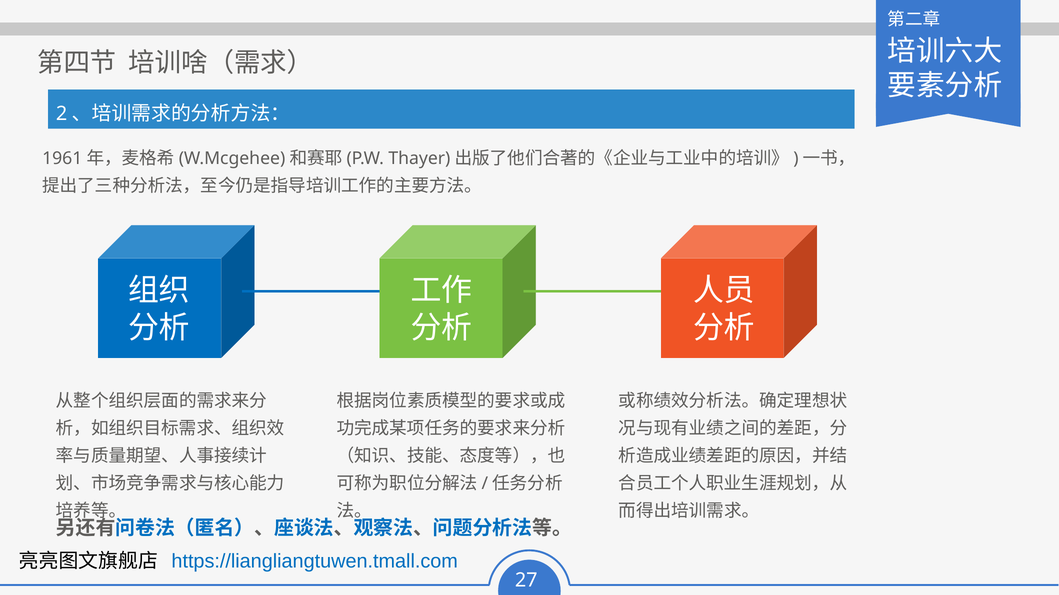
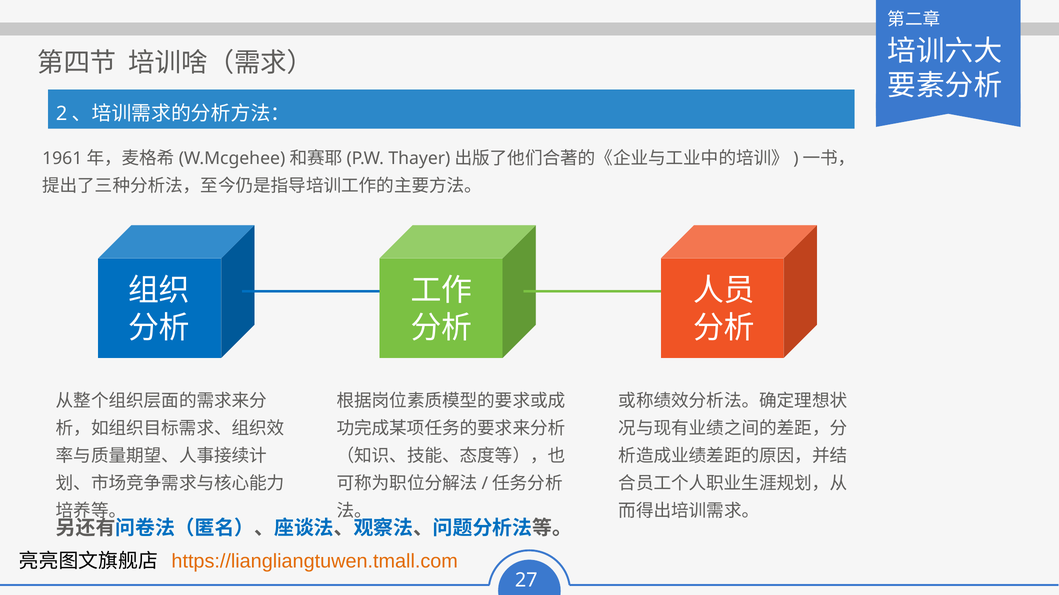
https://liangliangtuwen.tmall.com colour: blue -> orange
